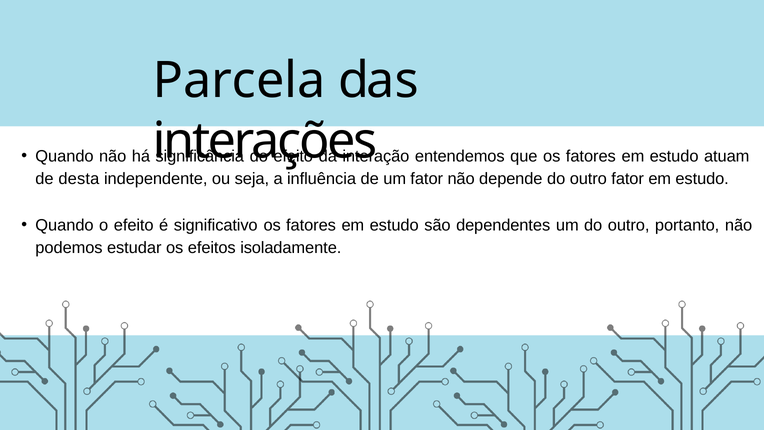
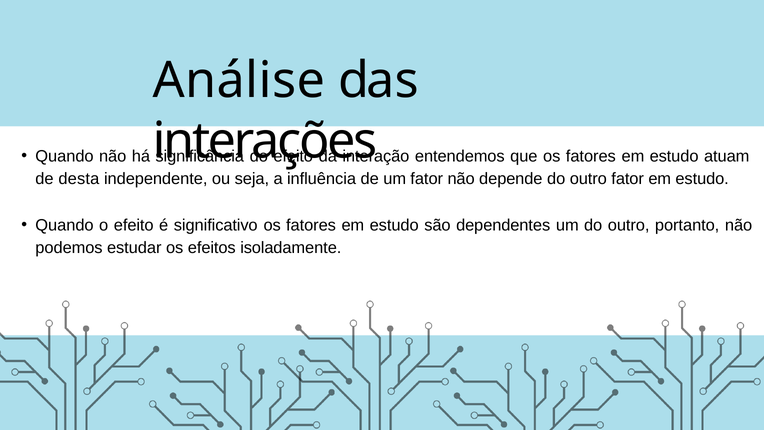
Parcela: Parcela -> Análise
